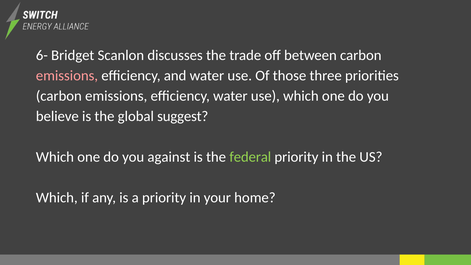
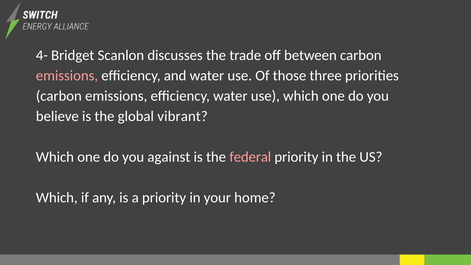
6-: 6- -> 4-
suggest: suggest -> vibrant
federal colour: light green -> pink
